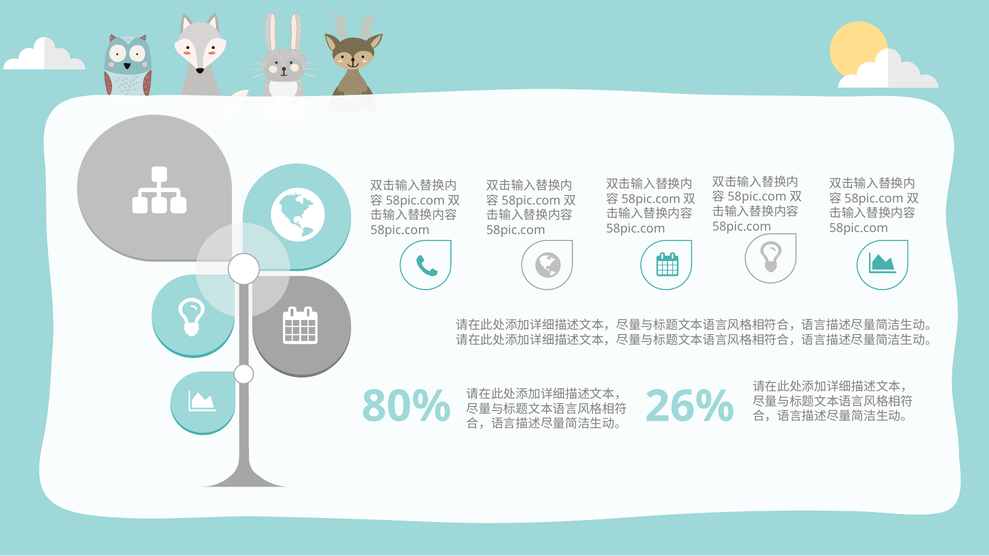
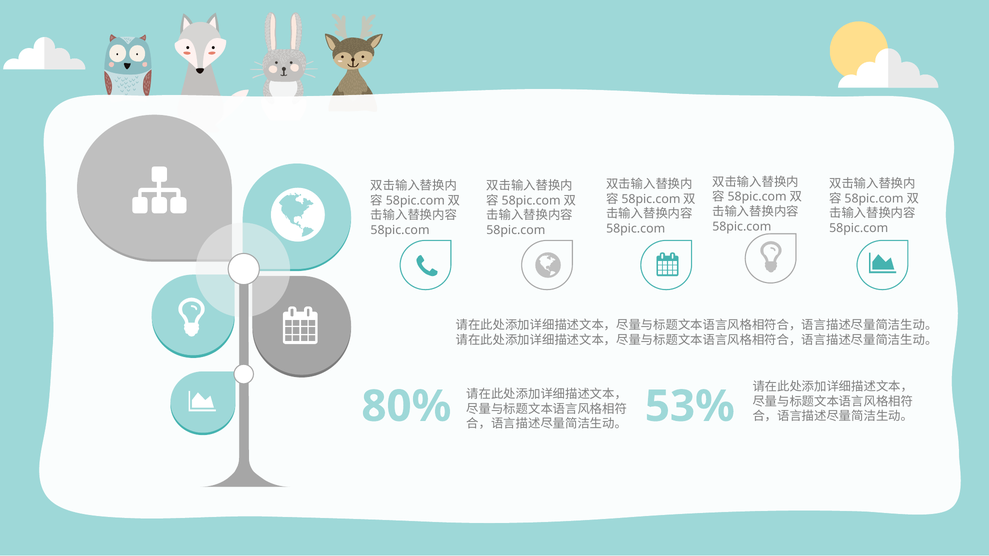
26%: 26% -> 53%
